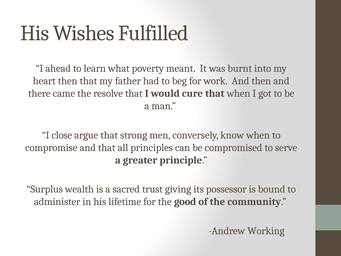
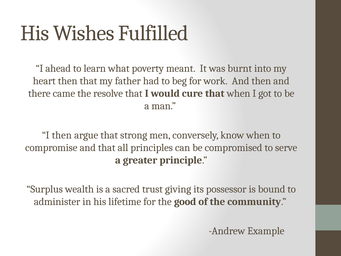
I close: close -> then
Working: Working -> Example
